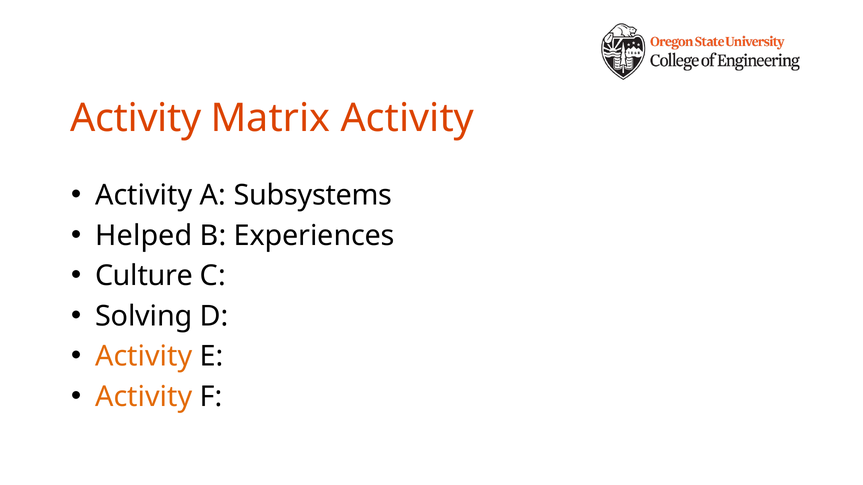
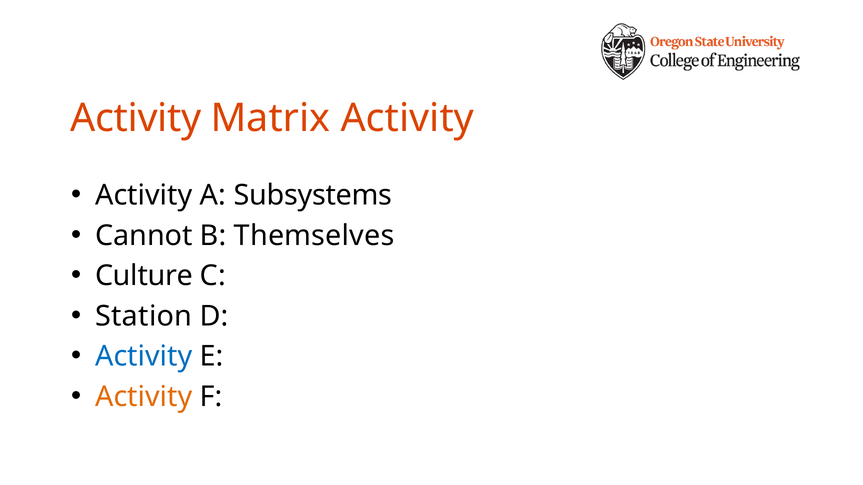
Helped: Helped -> Cannot
Experiences: Experiences -> Themselves
Solving: Solving -> Station
Activity at (144, 357) colour: orange -> blue
